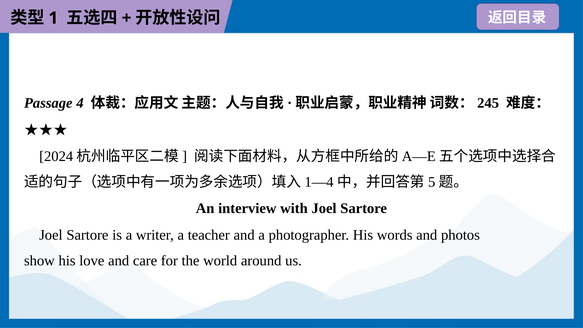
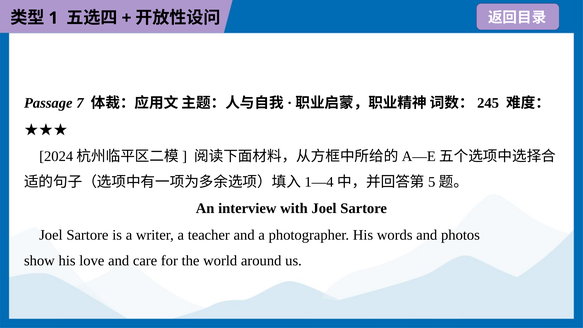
4: 4 -> 7
